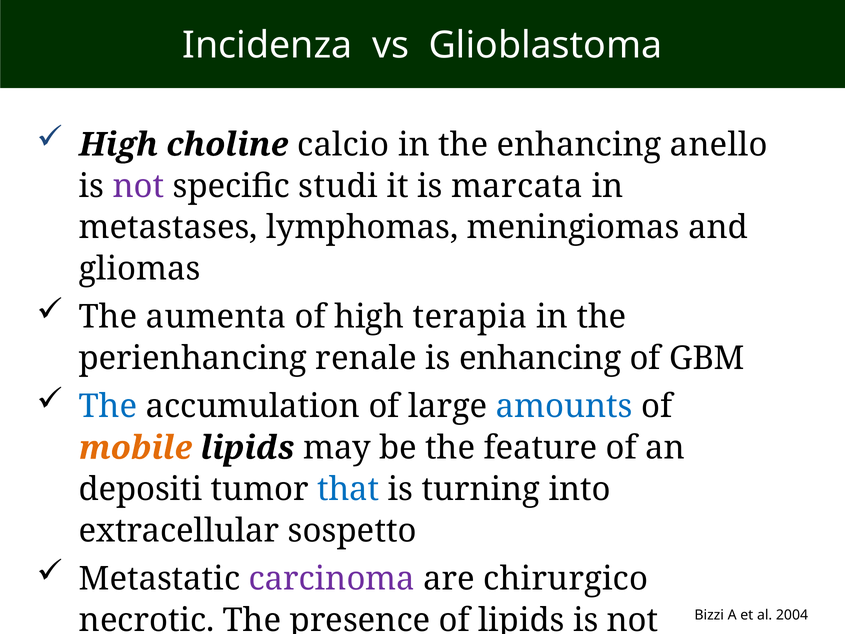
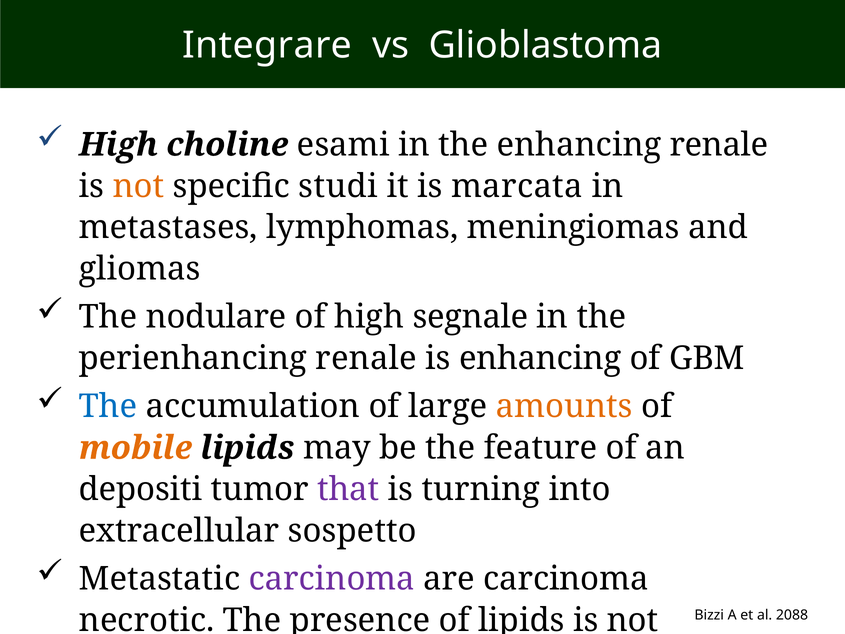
Incidenza: Incidenza -> Integrare
calcio: calcio -> esami
enhancing anello: anello -> renale
not at (138, 186) colour: purple -> orange
aumenta: aumenta -> nodulare
terapia: terapia -> segnale
amounts colour: blue -> orange
that colour: blue -> purple
are chirurgico: chirurgico -> carcinoma
2004: 2004 -> 2088
